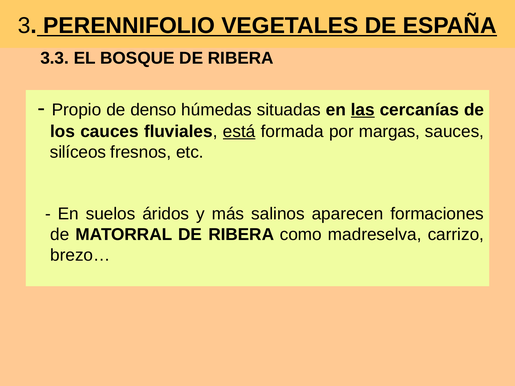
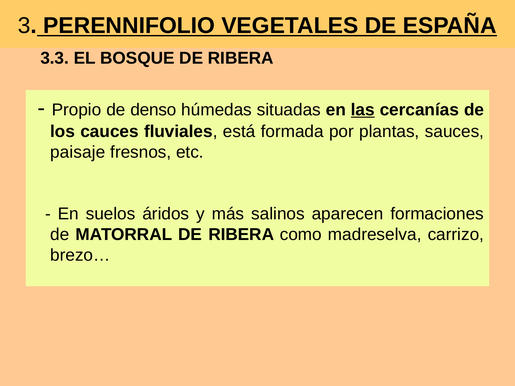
está underline: present -> none
margas: margas -> plantas
silíceos: silíceos -> paisaje
